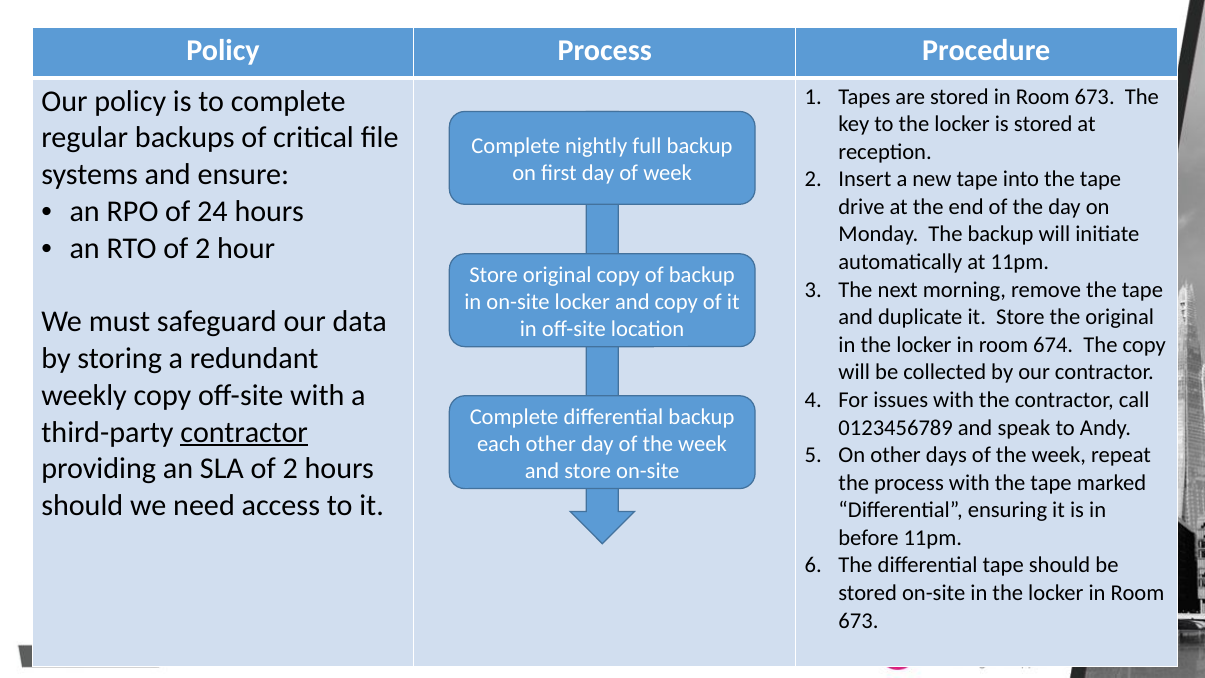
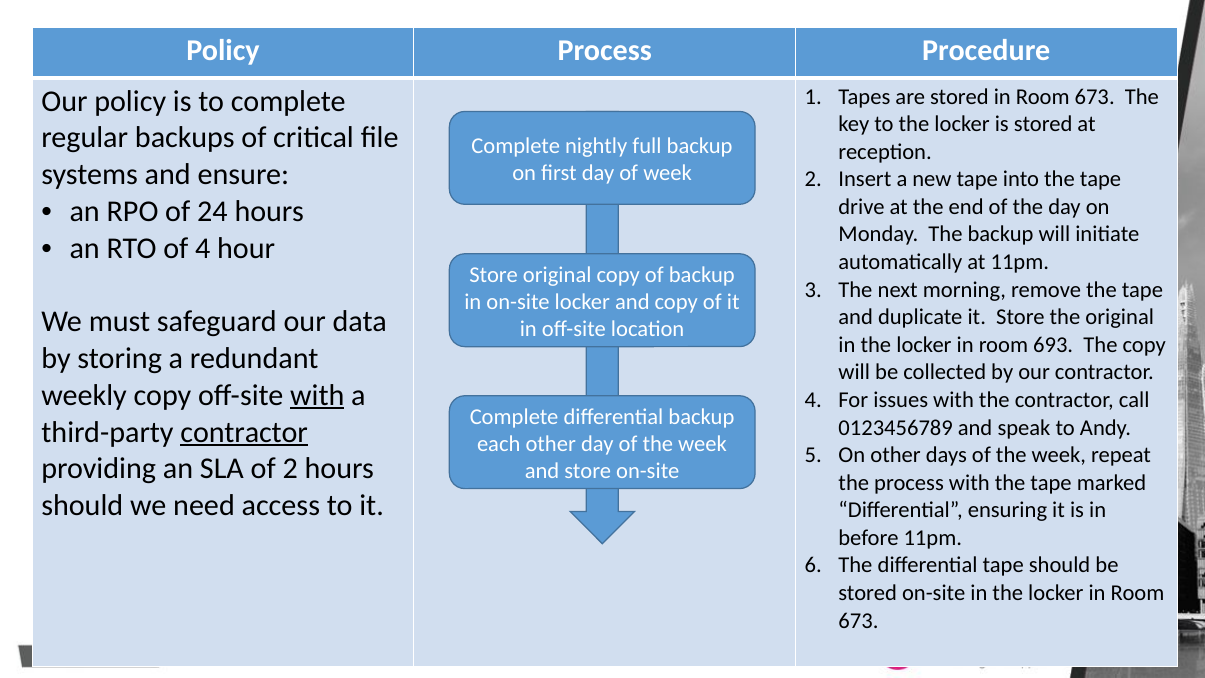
RTO of 2: 2 -> 4
674: 674 -> 693
with at (317, 395) underline: none -> present
